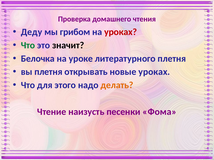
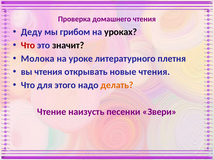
уроках at (121, 32) colour: red -> black
Что at (28, 45) colour: green -> red
Белочка: Белочка -> Молока
вы плетня: плетня -> чтения
новые уроках: уроках -> чтения
Фома: Фома -> Звери
